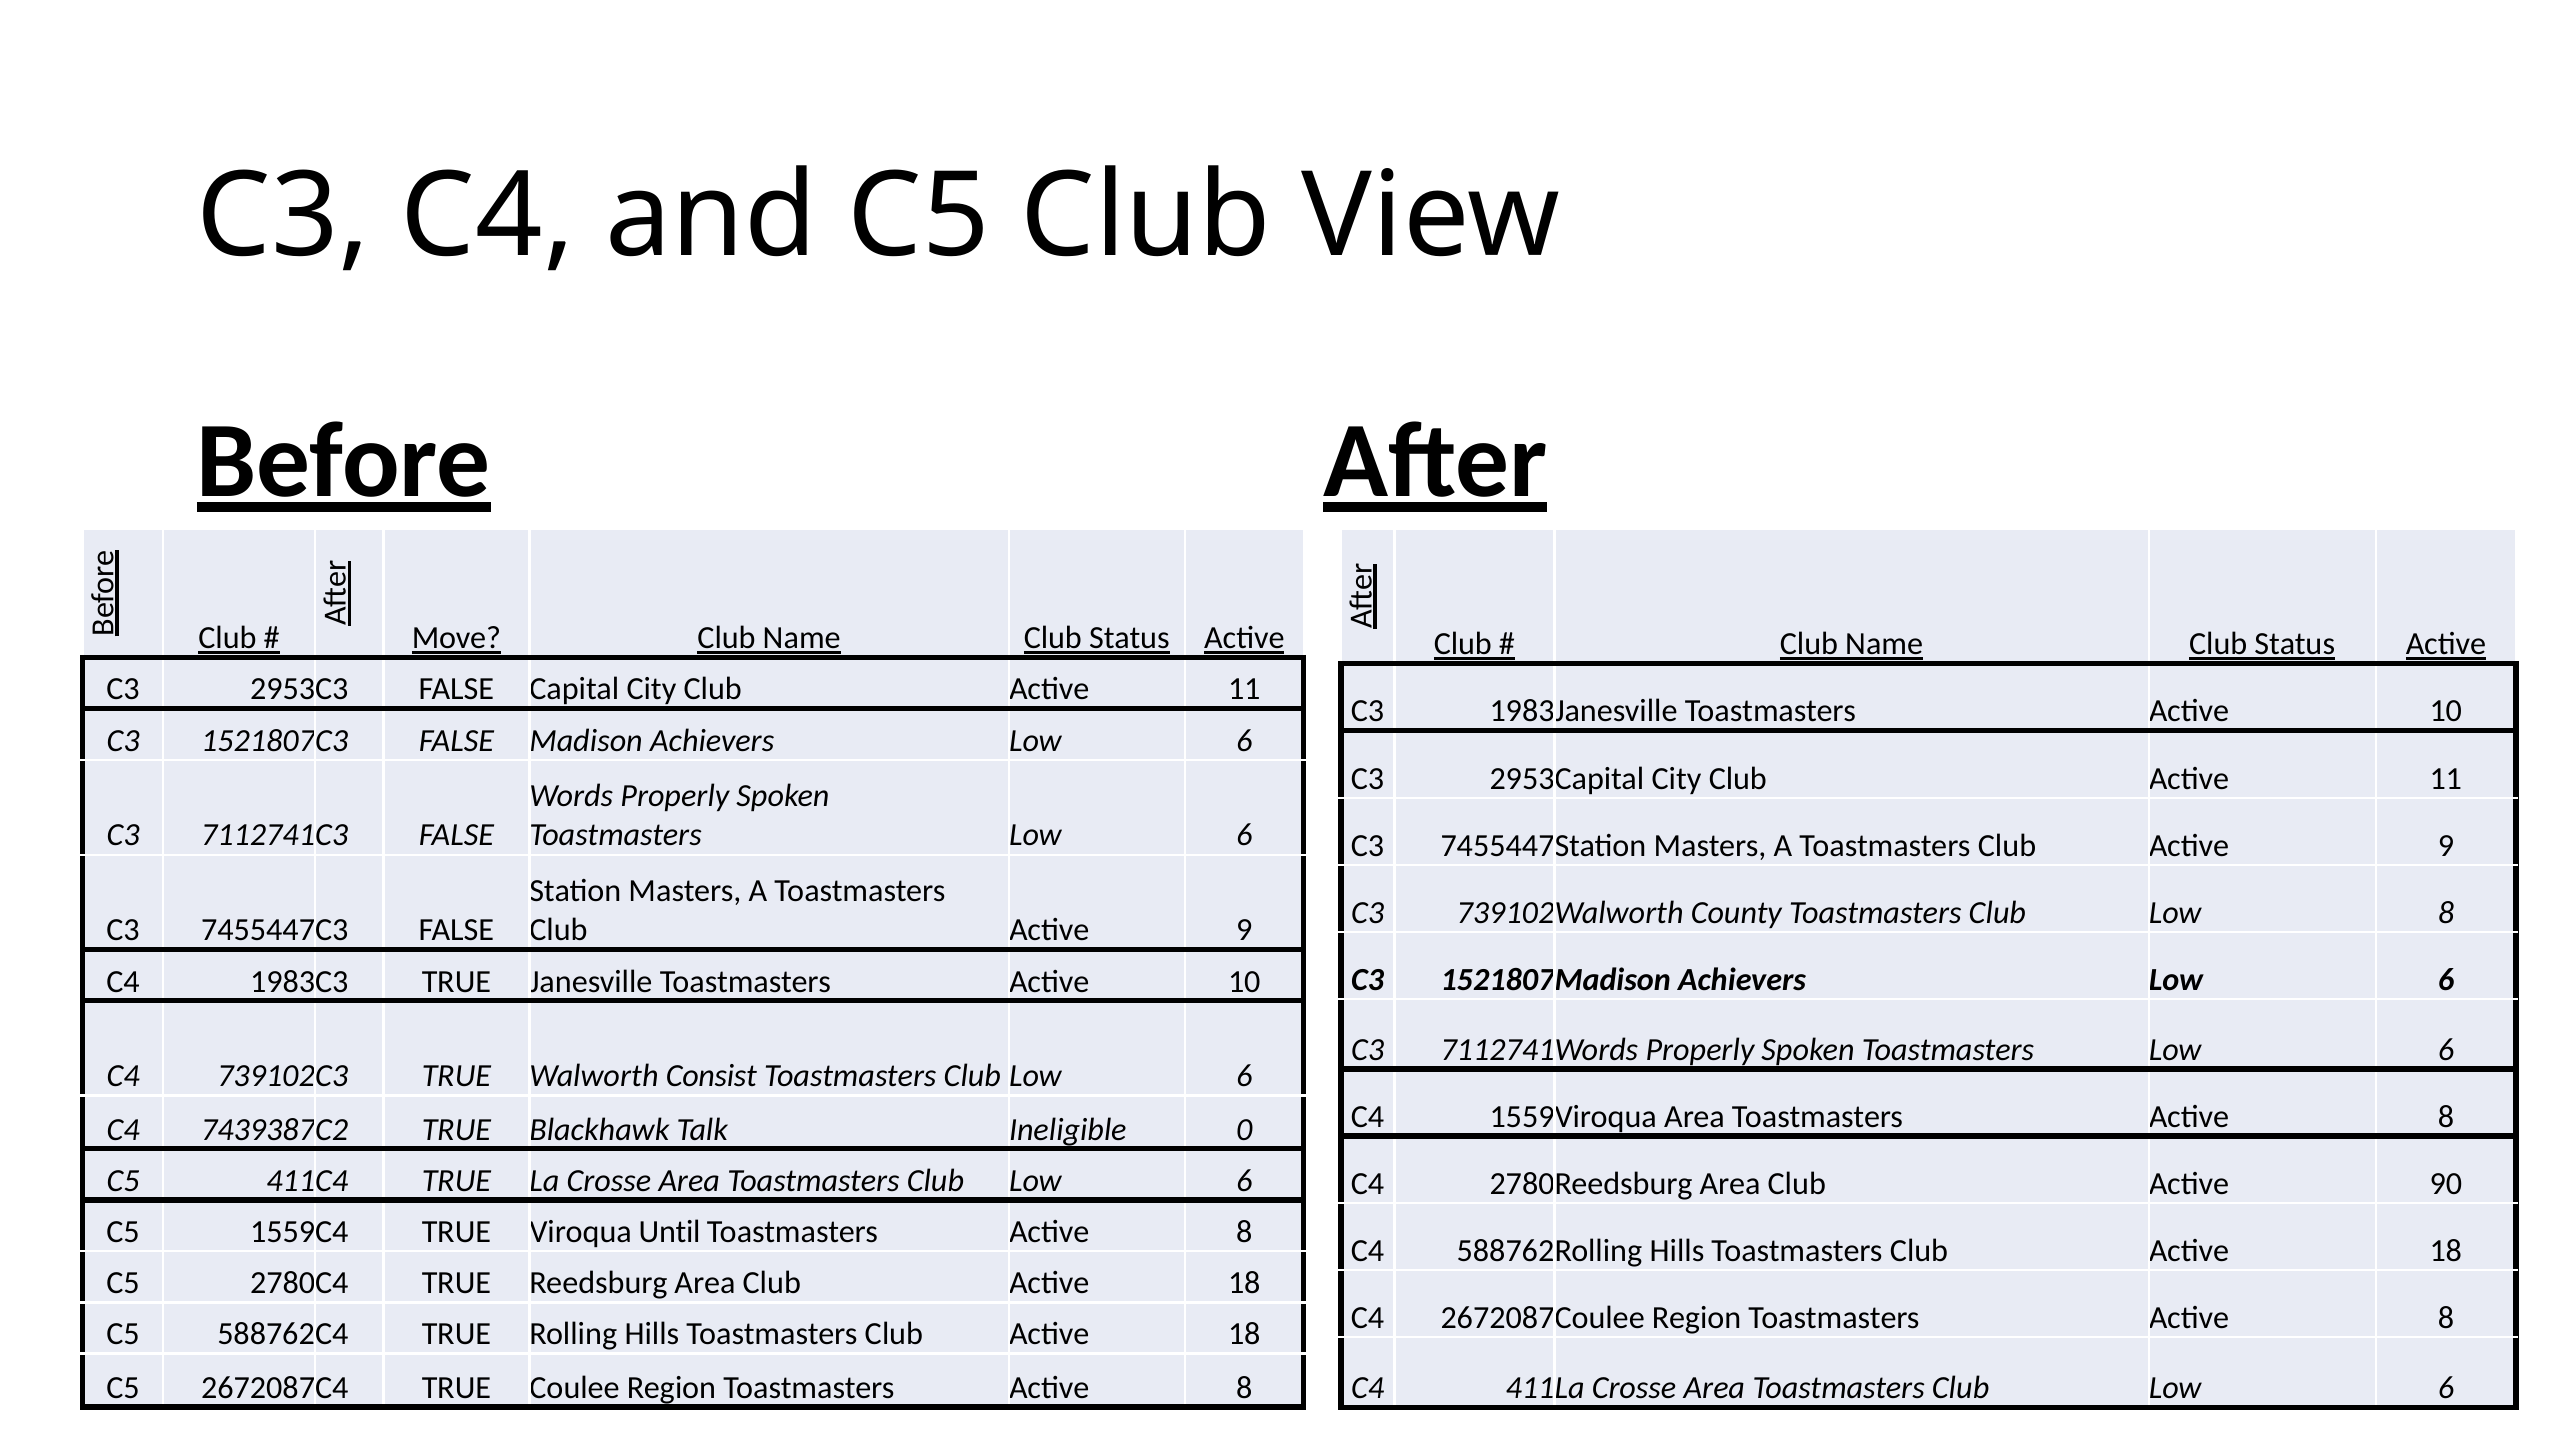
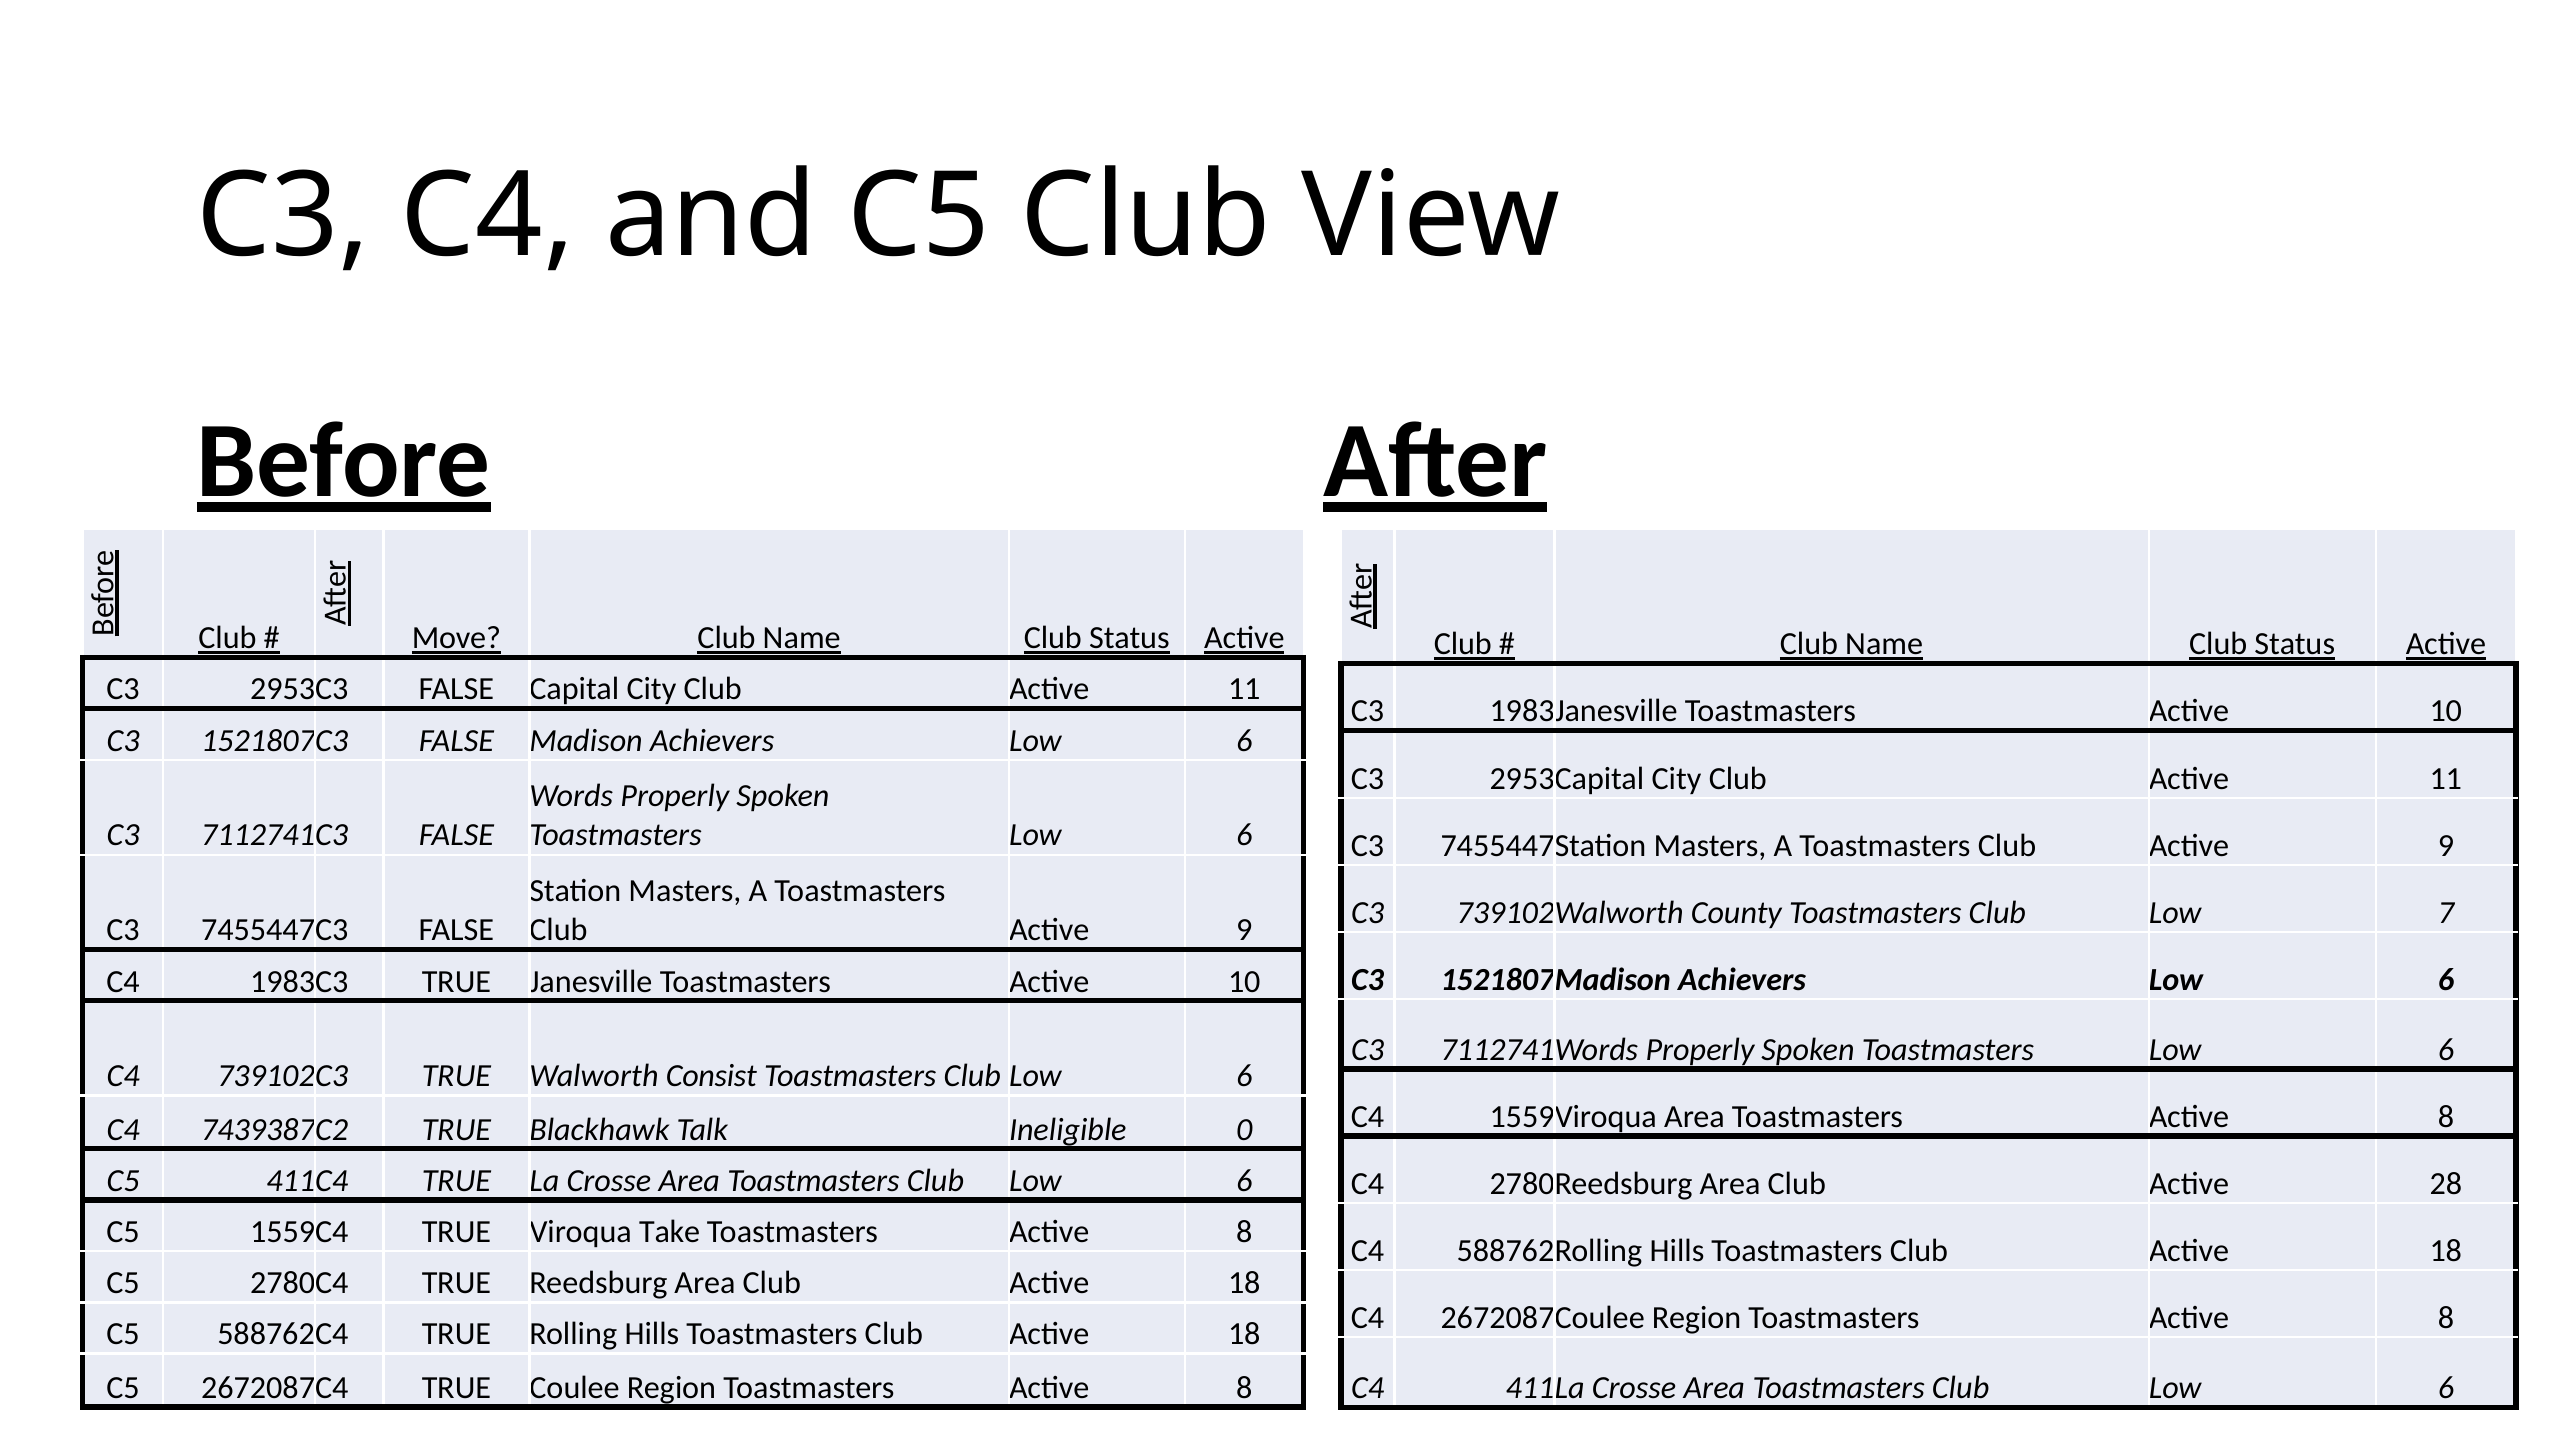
Low 8: 8 -> 7
90: 90 -> 28
Until: Until -> Take
